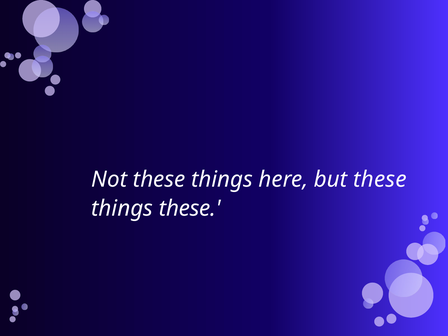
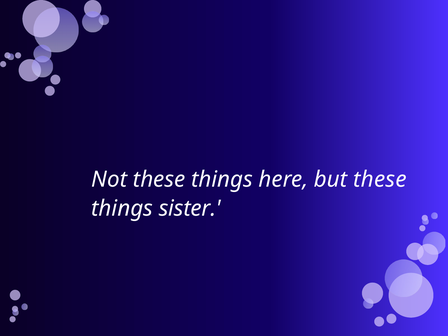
things these: these -> sister
